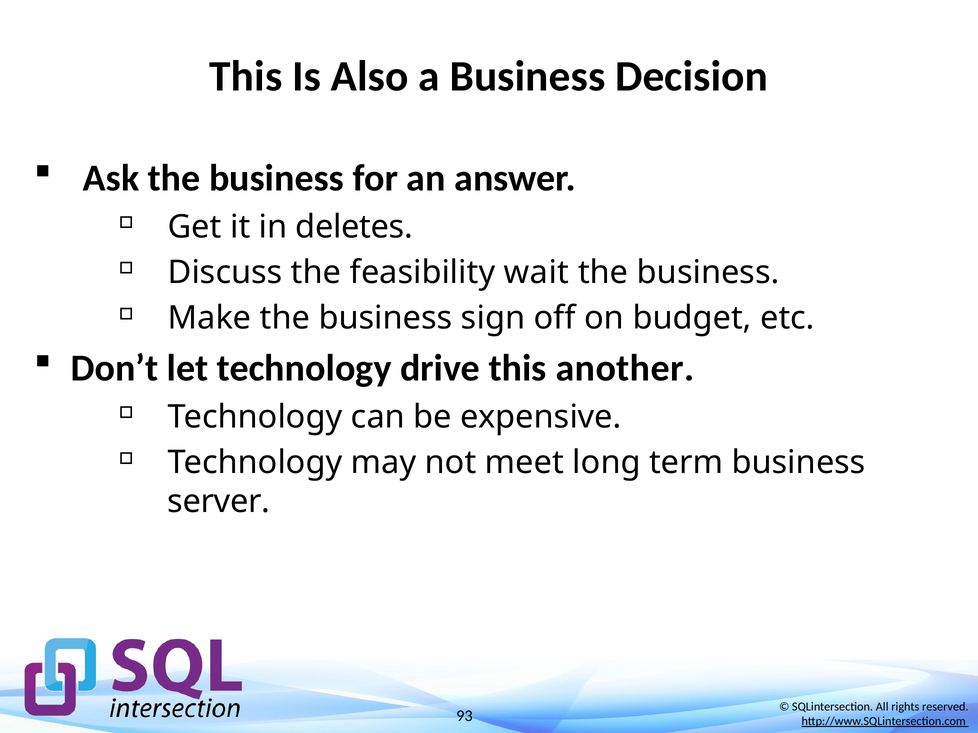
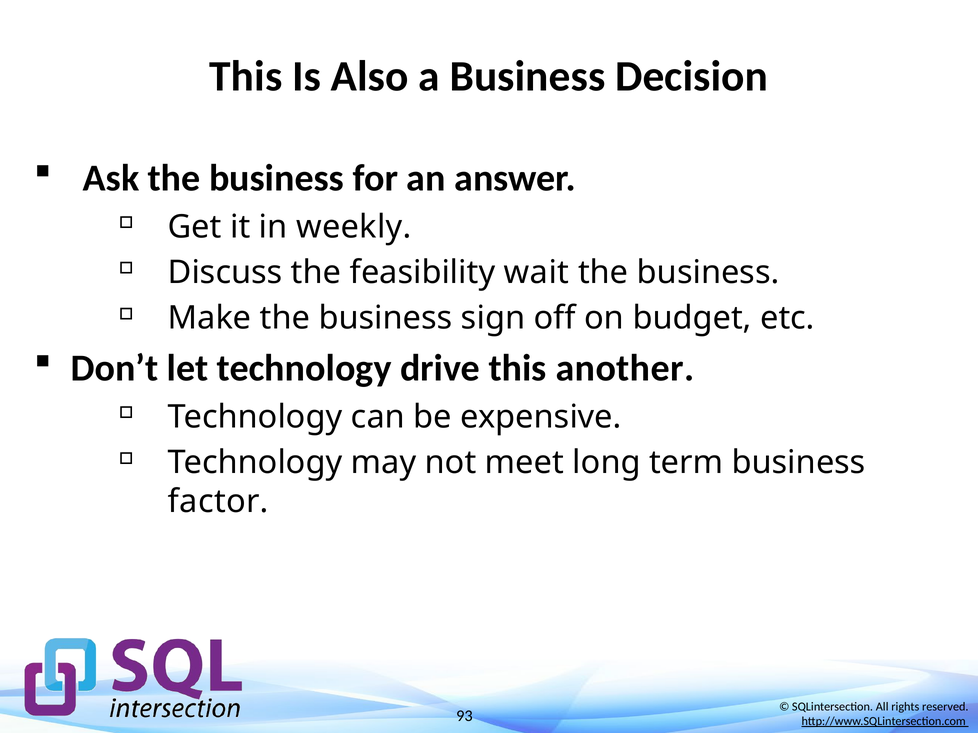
deletes: deletes -> weekly
server: server -> factor
